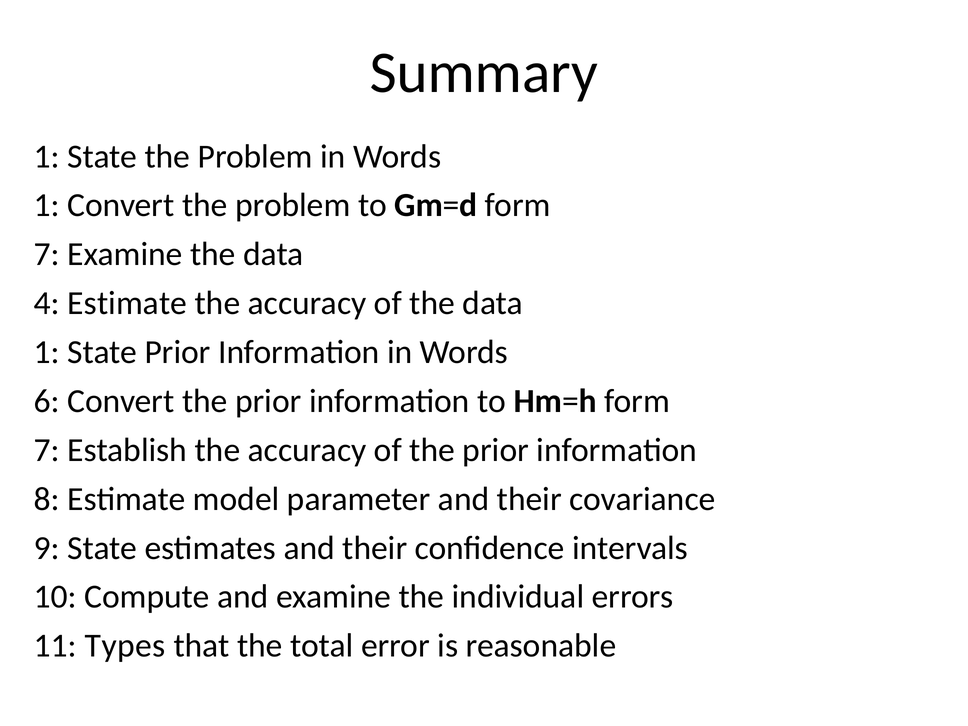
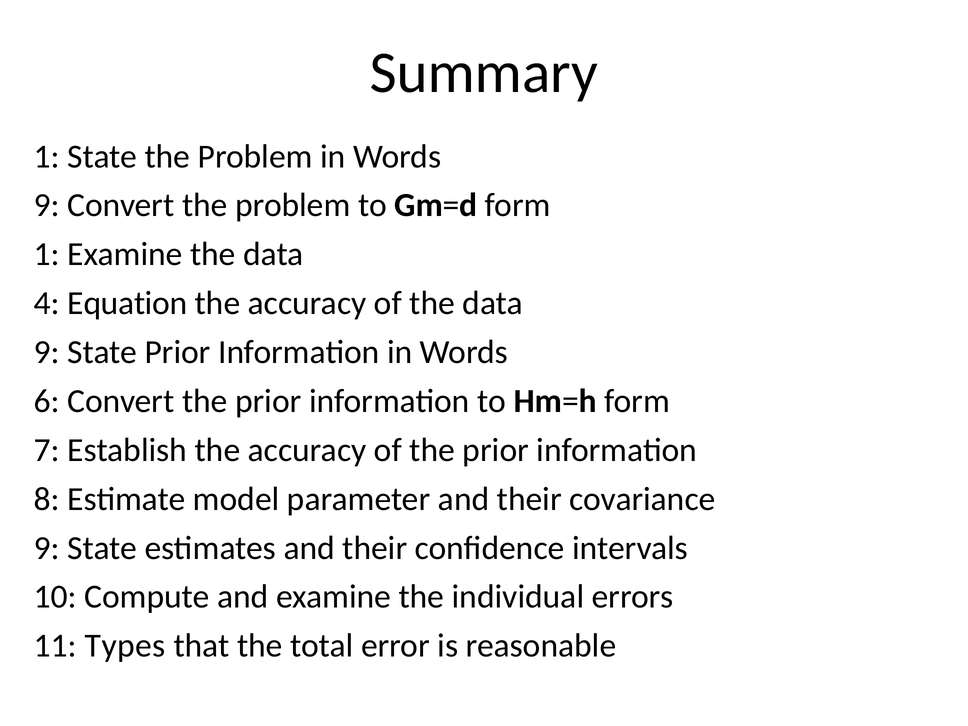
1 at (47, 205): 1 -> 9
7 at (47, 254): 7 -> 1
4 Estimate: Estimate -> Equation
1 at (47, 352): 1 -> 9
